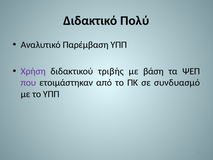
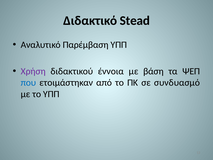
Πολύ: Πολύ -> Stead
τριβής: τριβής -> έννοια
που colour: purple -> blue
